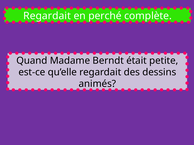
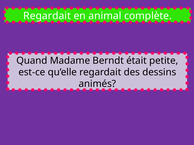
perché: perché -> animal
